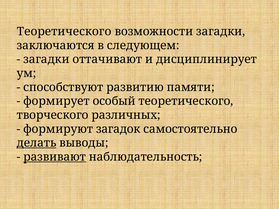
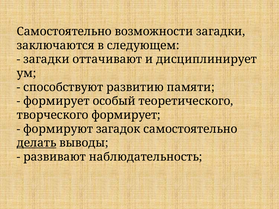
Теоретического at (64, 32): Теоретического -> Самостоятельно
творческого различных: различных -> формирует
развивают underline: present -> none
